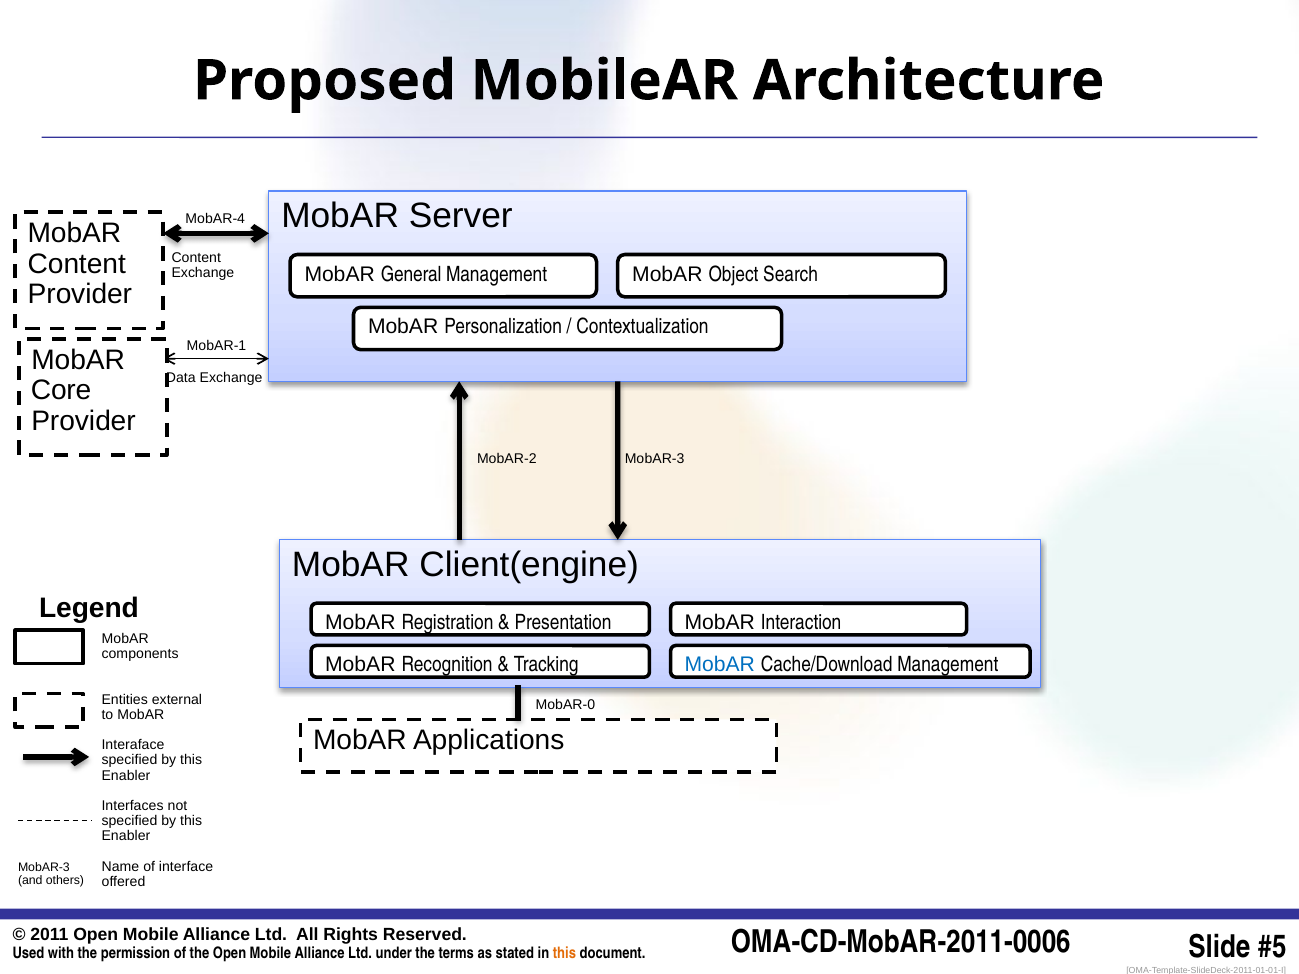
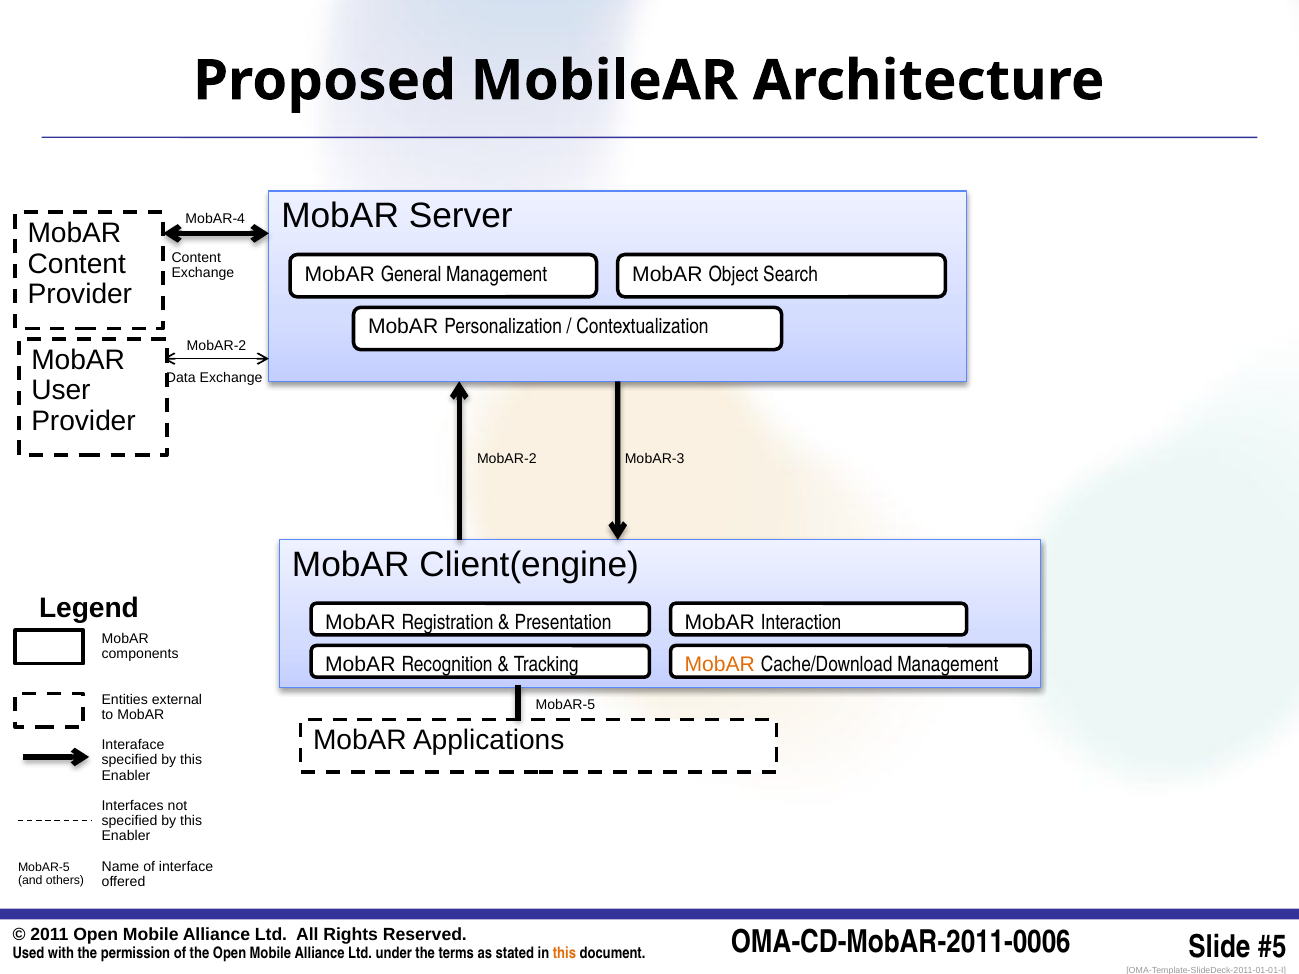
MobAR-1 at (217, 346): MobAR-1 -> MobAR-2
Core: Core -> User
MobAR at (720, 665) colour: blue -> orange
MobAR-0 at (565, 705): MobAR-0 -> MobAR-5
MobAR-3 at (44, 868): MobAR-3 -> MobAR-5
